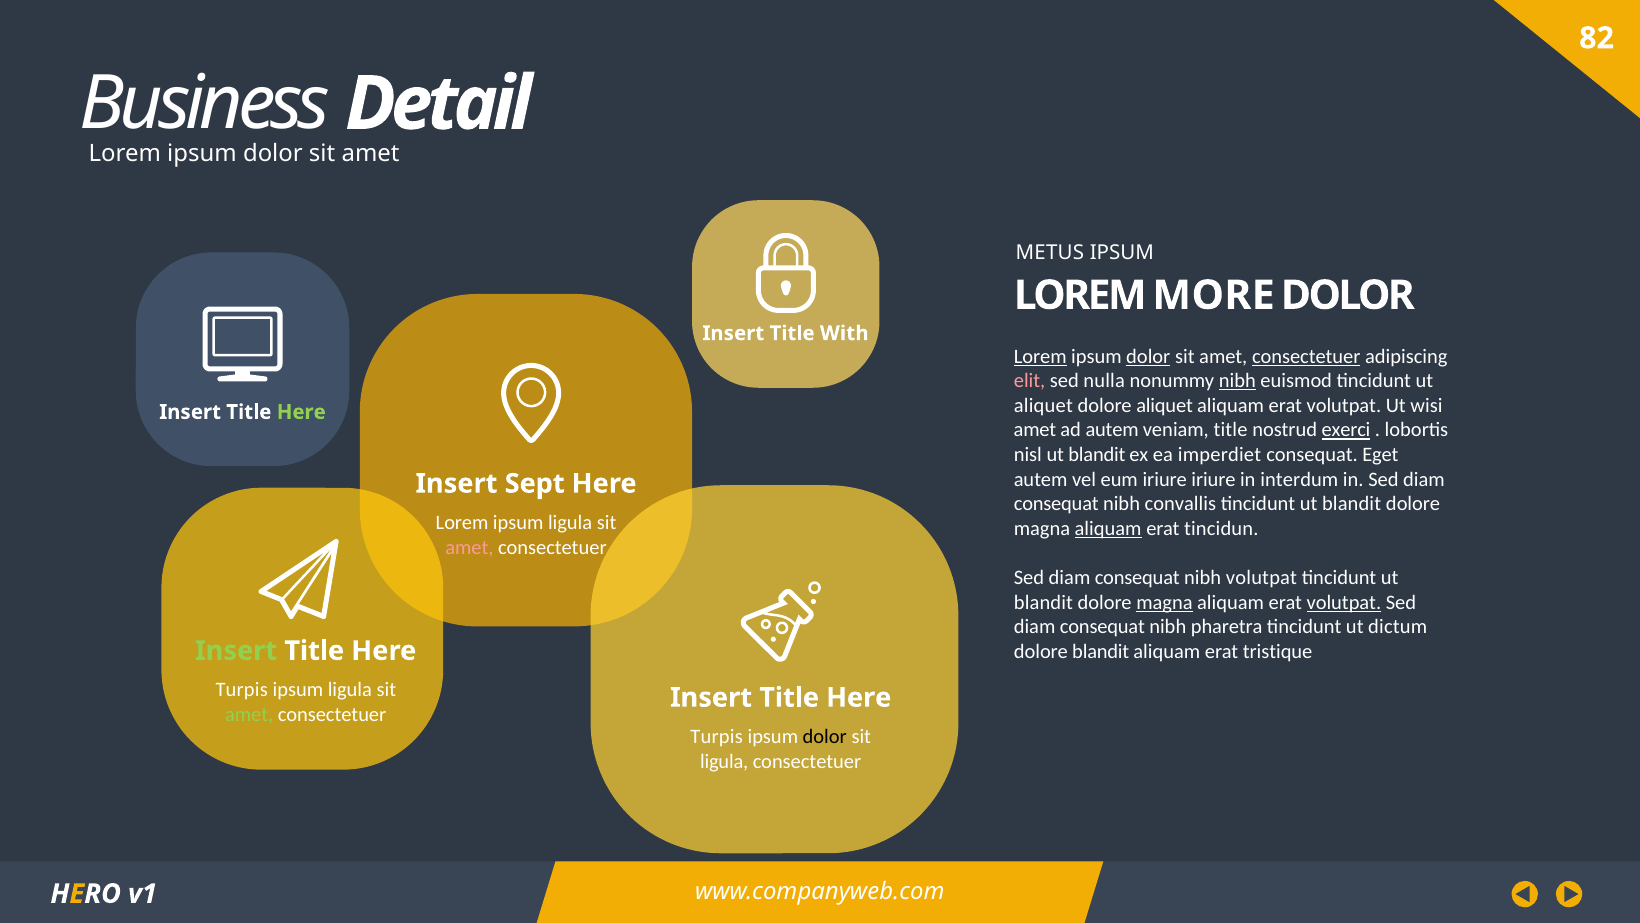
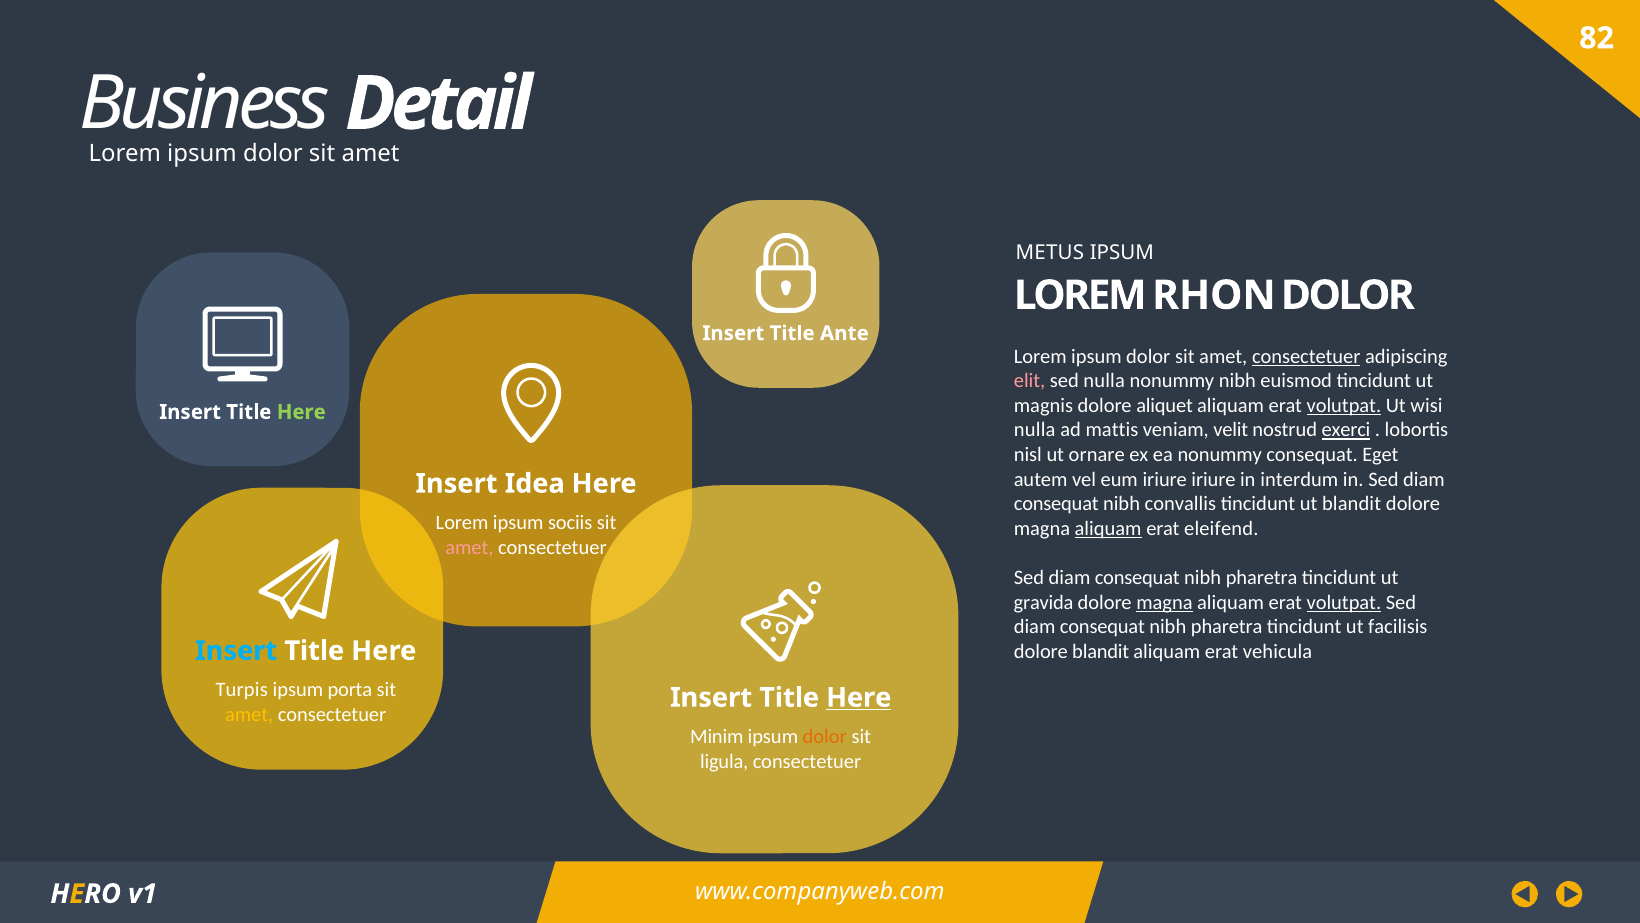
MORE: MORE -> RHON
With: With -> Ante
Lorem at (1040, 356) underline: present -> none
dolor at (1148, 356) underline: present -> none
nibh at (1237, 381) underline: present -> none
aliquet at (1043, 405): aliquet -> magnis
volutpat at (1344, 405) underline: none -> present
amet at (1035, 430): amet -> nulla
ad autem: autem -> mattis
veniam title: title -> velit
nisl ut blandit: blandit -> ornare
ea imperdiet: imperdiet -> nonummy
Sept: Sept -> Idea
ligula at (570, 523): ligula -> sociis
tincidun: tincidun -> eleifend
volutpat at (1261, 578): volutpat -> pharetra
blandit at (1043, 602): blandit -> gravida
dictum: dictum -> facilisis
tristique: tristique -> vehicula
Insert at (236, 650) colour: light green -> light blue
ligula at (350, 690): ligula -> porta
Here at (859, 697) underline: none -> present
amet at (249, 714) colour: light green -> yellow
Turpis at (717, 737): Turpis -> Minim
dolor at (825, 737) colour: black -> orange
